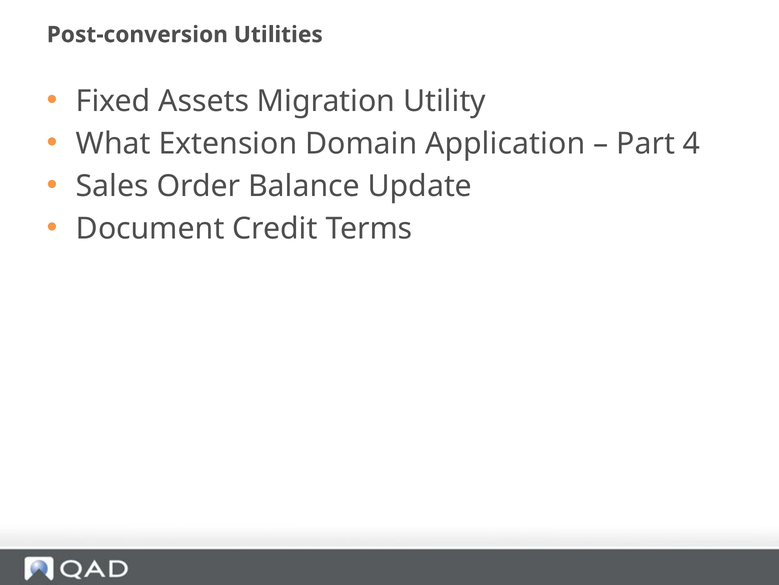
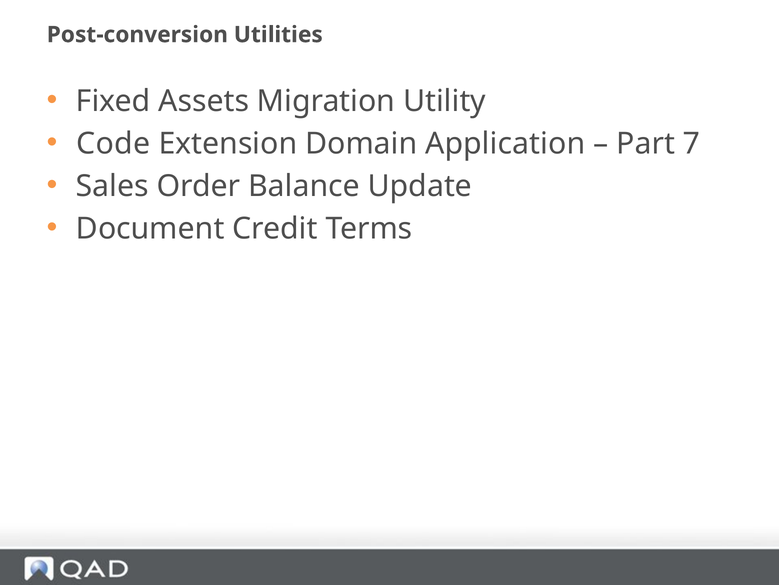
What: What -> Code
4: 4 -> 7
